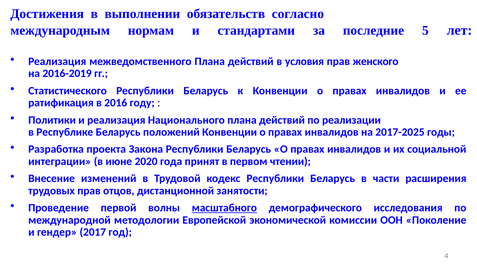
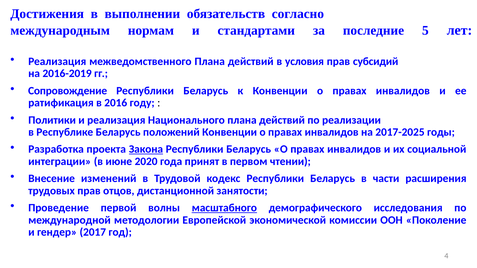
женского: женского -> субсидий
Статистического: Статистического -> Сопровождение
Закона underline: none -> present
